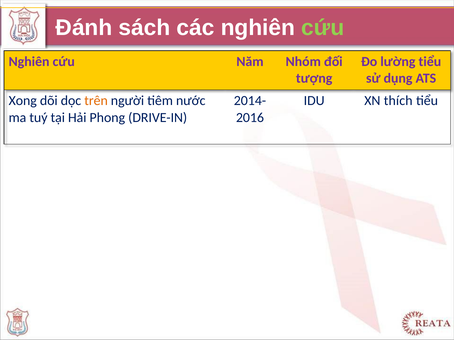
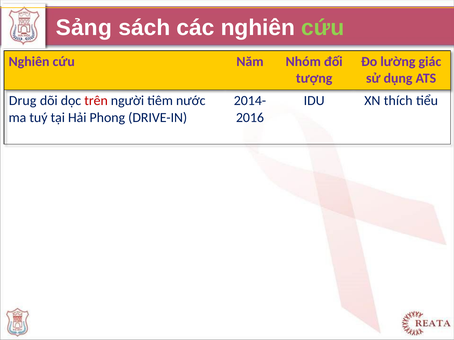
Đánh: Đánh -> Sảng
lường tiểu: tiểu -> giác
Xong: Xong -> Drug
trên colour: orange -> red
